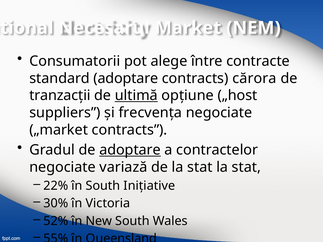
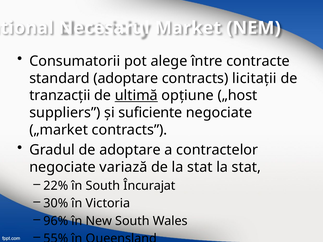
cărora: cărora -> licitaţii
frecvenţa: frecvenţa -> suficiente
adoptare at (130, 150) underline: present -> none
Iniţiative: Iniţiative -> Încurajat
52%: 52% -> 96%
